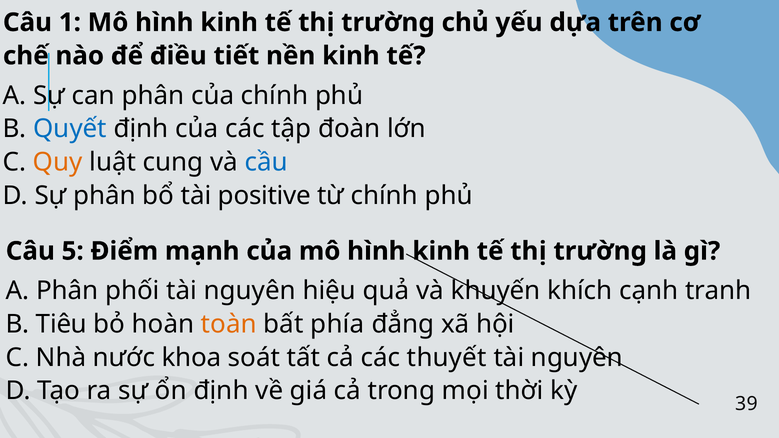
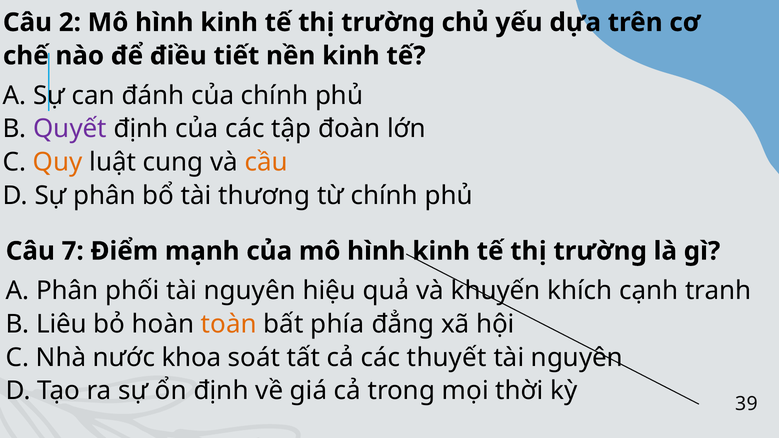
1: 1 -> 2
can phân: phân -> đánh
Quyết colour: blue -> purple
cầu colour: blue -> orange
positive: positive -> thương
5: 5 -> 7
Tiêu: Tiêu -> Liêu
